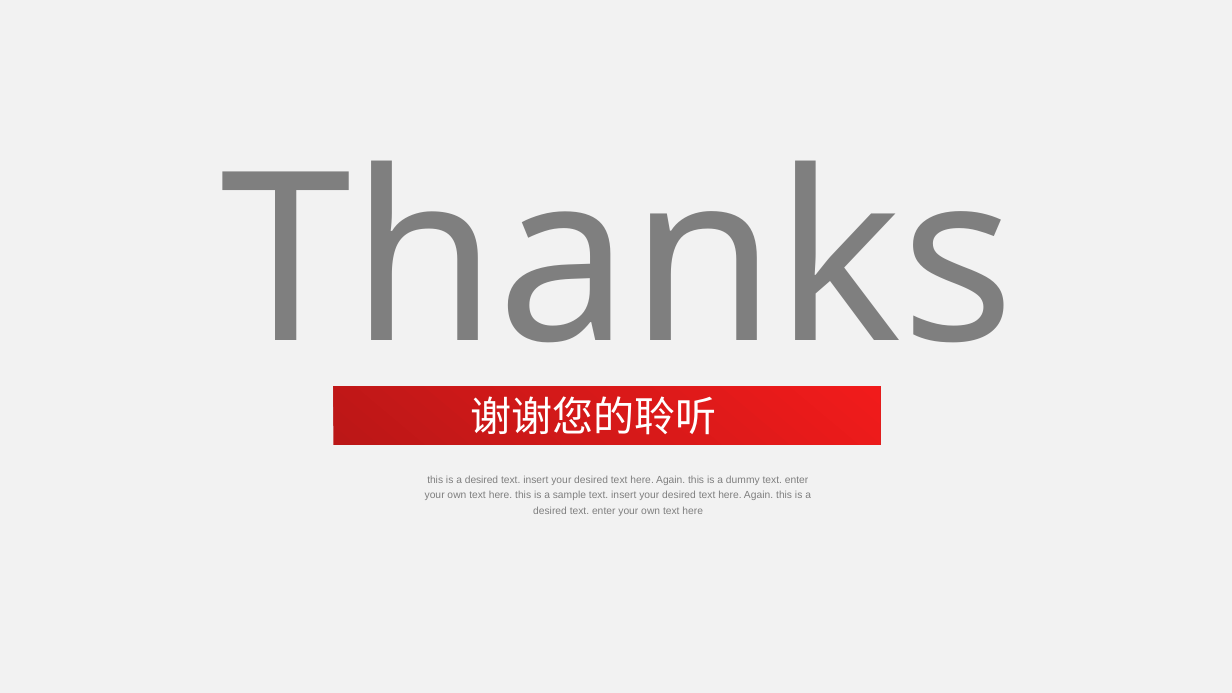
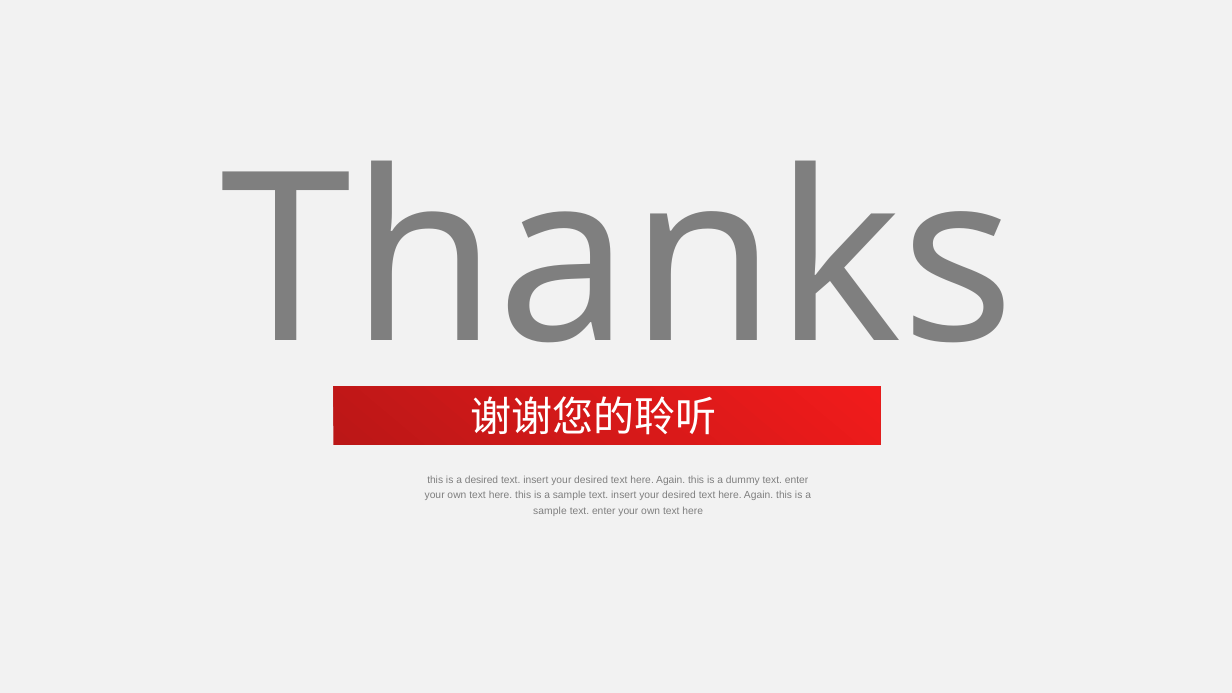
desired at (550, 511): desired -> sample
